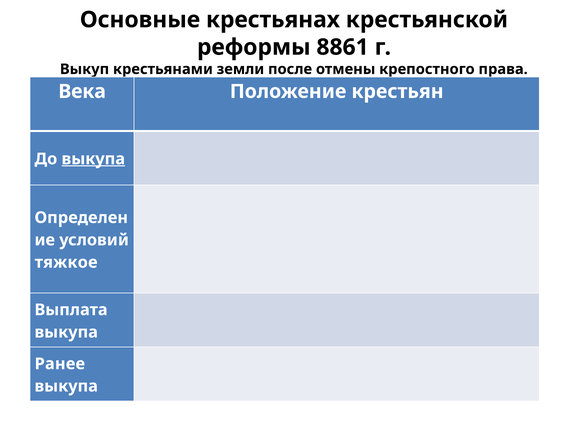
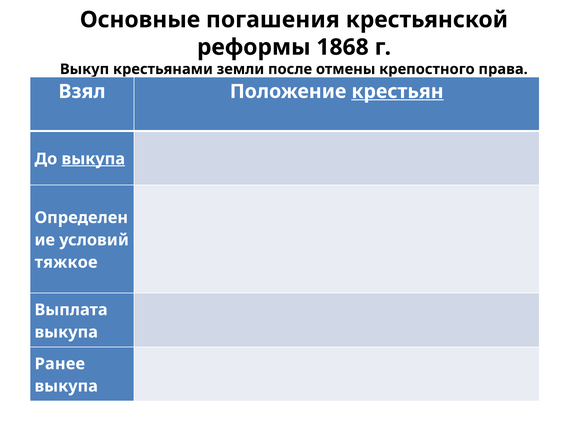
крестьянах: крестьянах -> погашения
8861: 8861 -> 1868
Века: Века -> Взял
крестьян underline: none -> present
